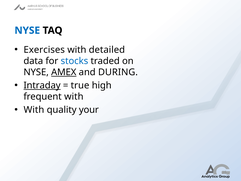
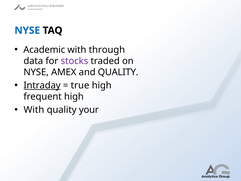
Exercises: Exercises -> Academic
detailed: detailed -> through
stocks colour: blue -> purple
AMEX underline: present -> none
and DURING: DURING -> QUALITY
frequent with: with -> high
